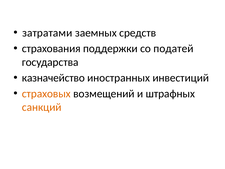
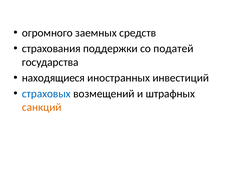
затратами: затратами -> огромного
казначейство: казначейство -> находящиеся
страховых colour: orange -> blue
